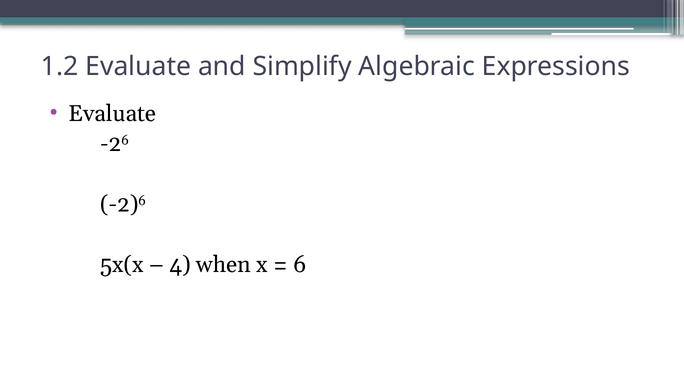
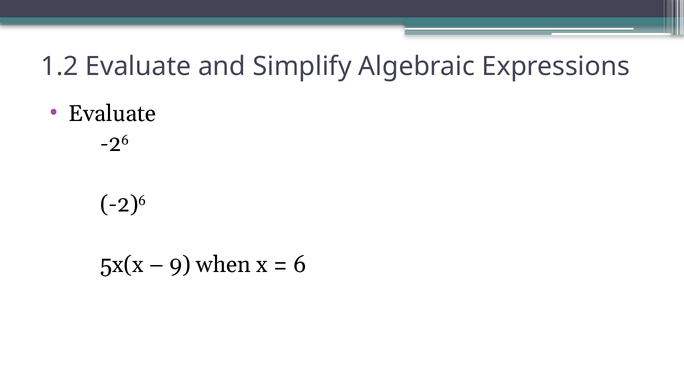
4: 4 -> 9
